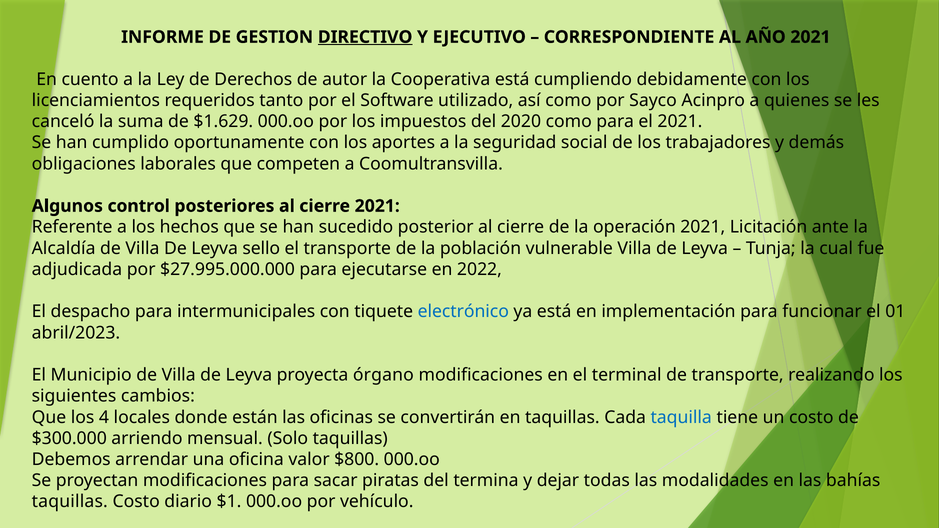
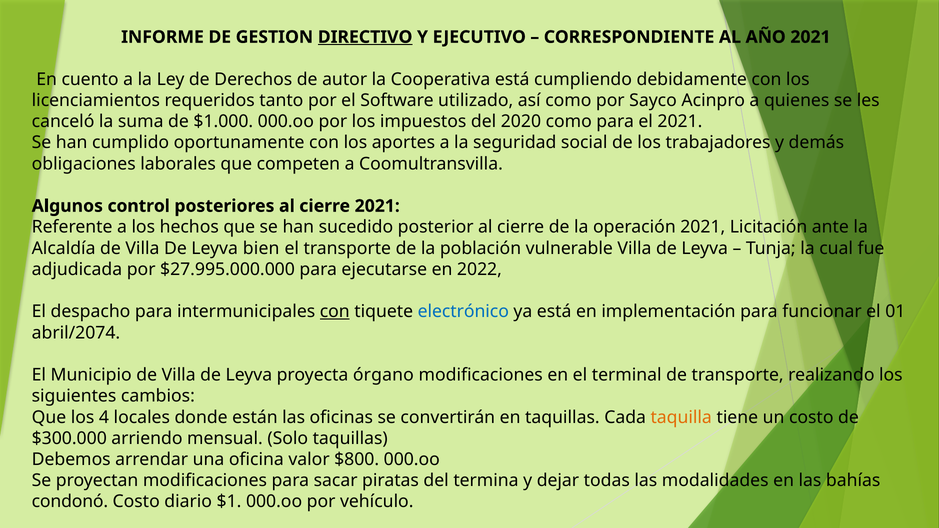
$1.629: $1.629 -> $1.000
sello: sello -> bien
con at (335, 312) underline: none -> present
abril/2023: abril/2023 -> abril/2074
taquilla colour: blue -> orange
taquillas at (70, 502): taquillas -> condonó
